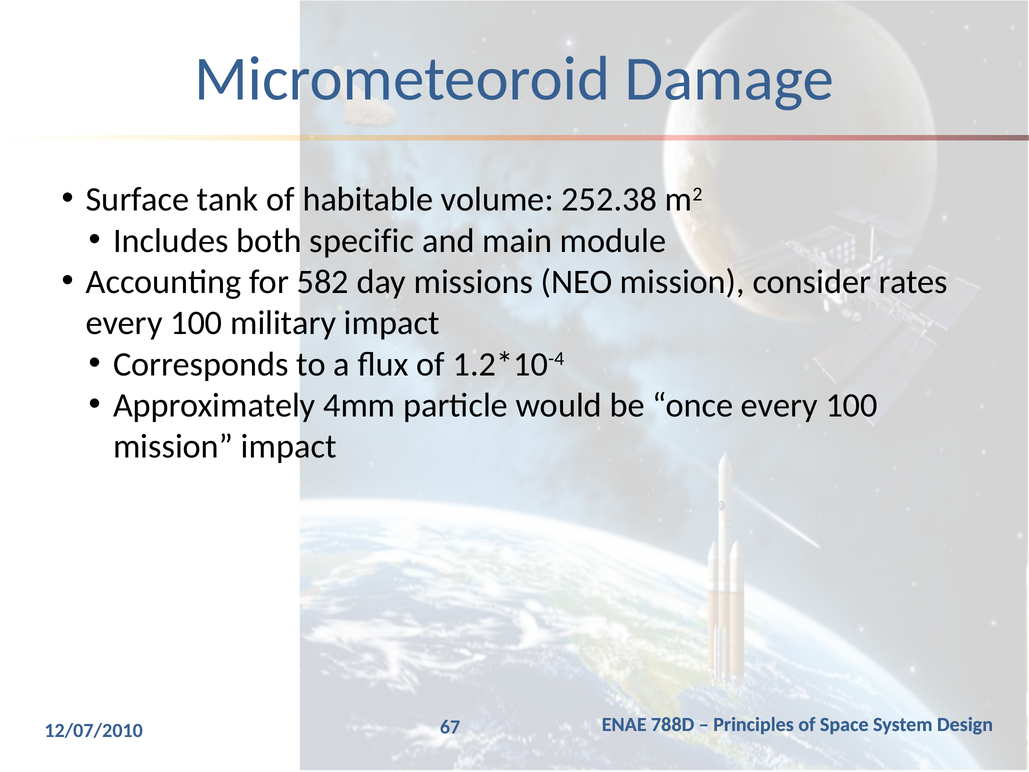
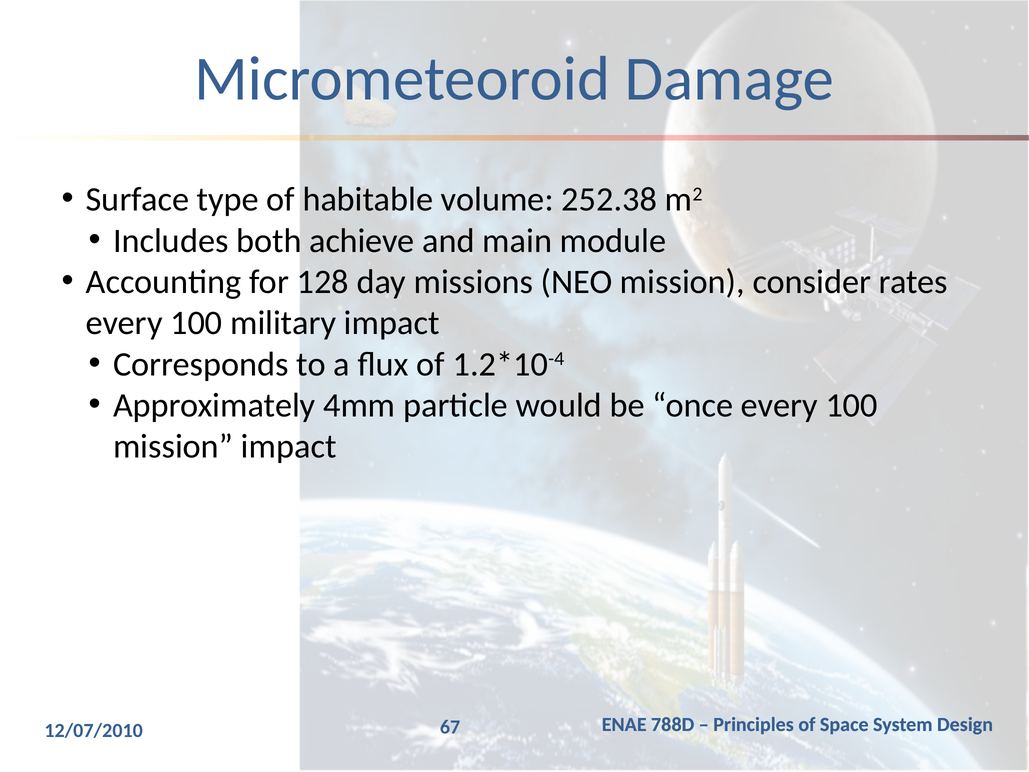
tank: tank -> type
specific: specific -> achieve
582: 582 -> 128
